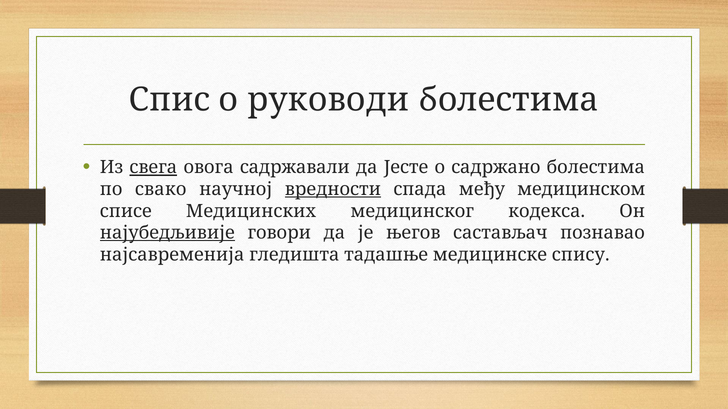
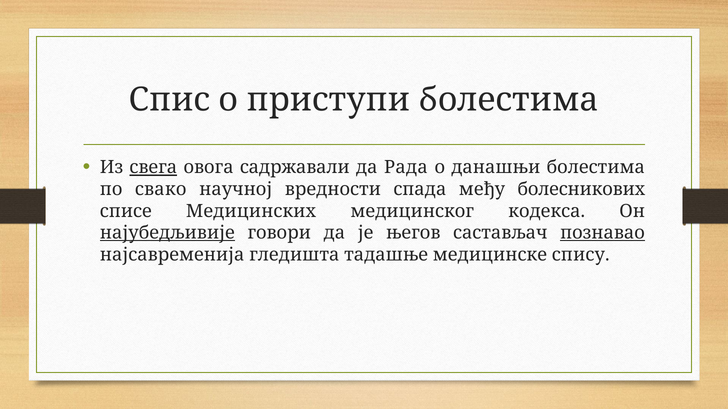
руководи: руководи -> приступи
Јесте: Јесте -> Рада
садржано: садржано -> данашњи
вредности underline: present -> none
медицинском: медицинском -> болесникових
познавао underline: none -> present
